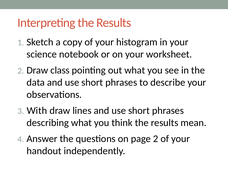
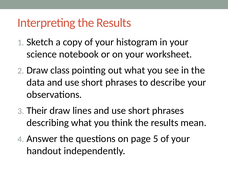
With: With -> Their
page 2: 2 -> 5
